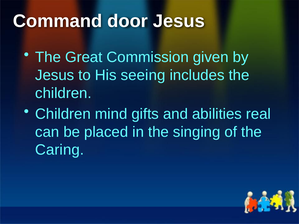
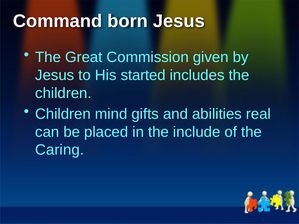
door: door -> born
seeing: seeing -> started
singing: singing -> include
